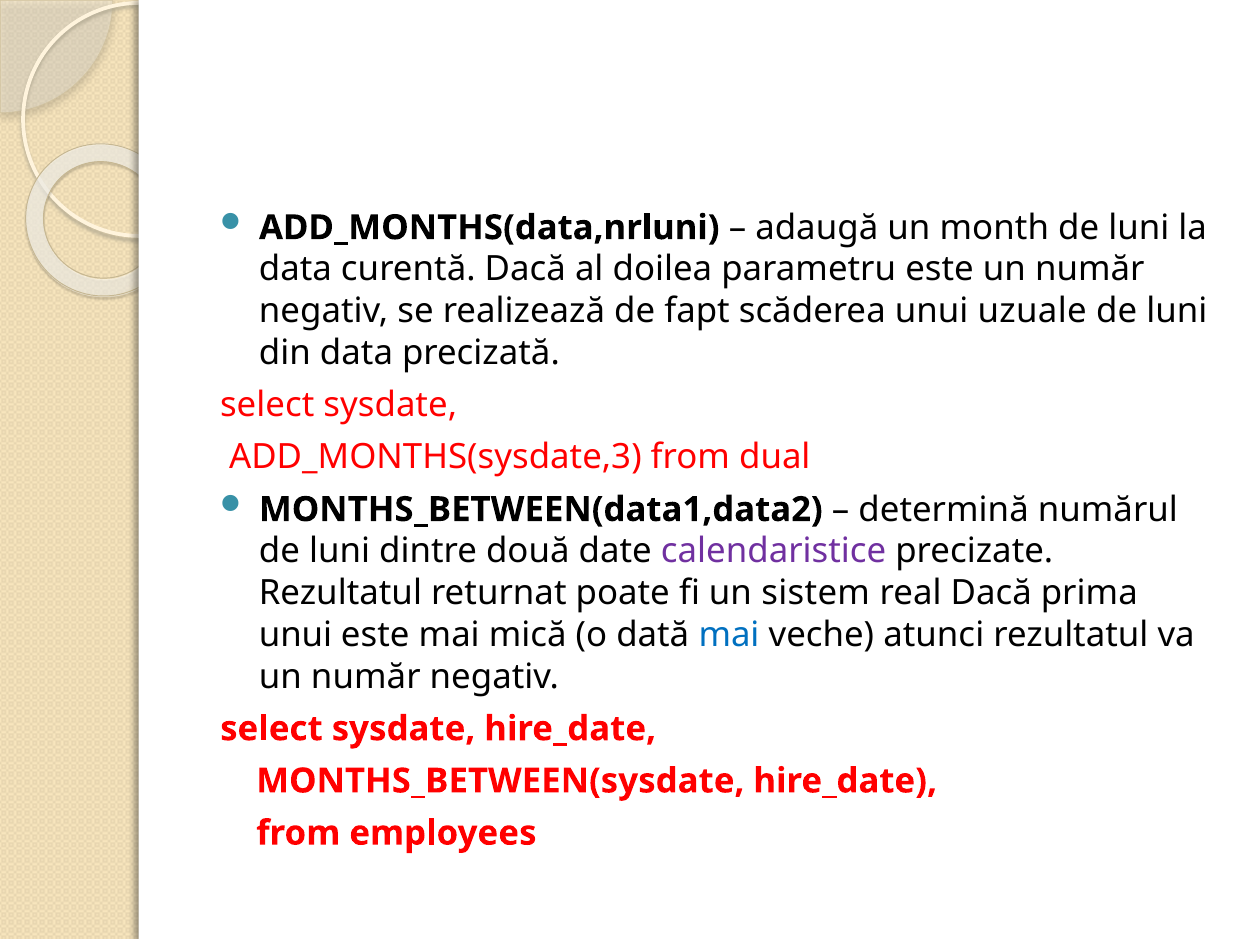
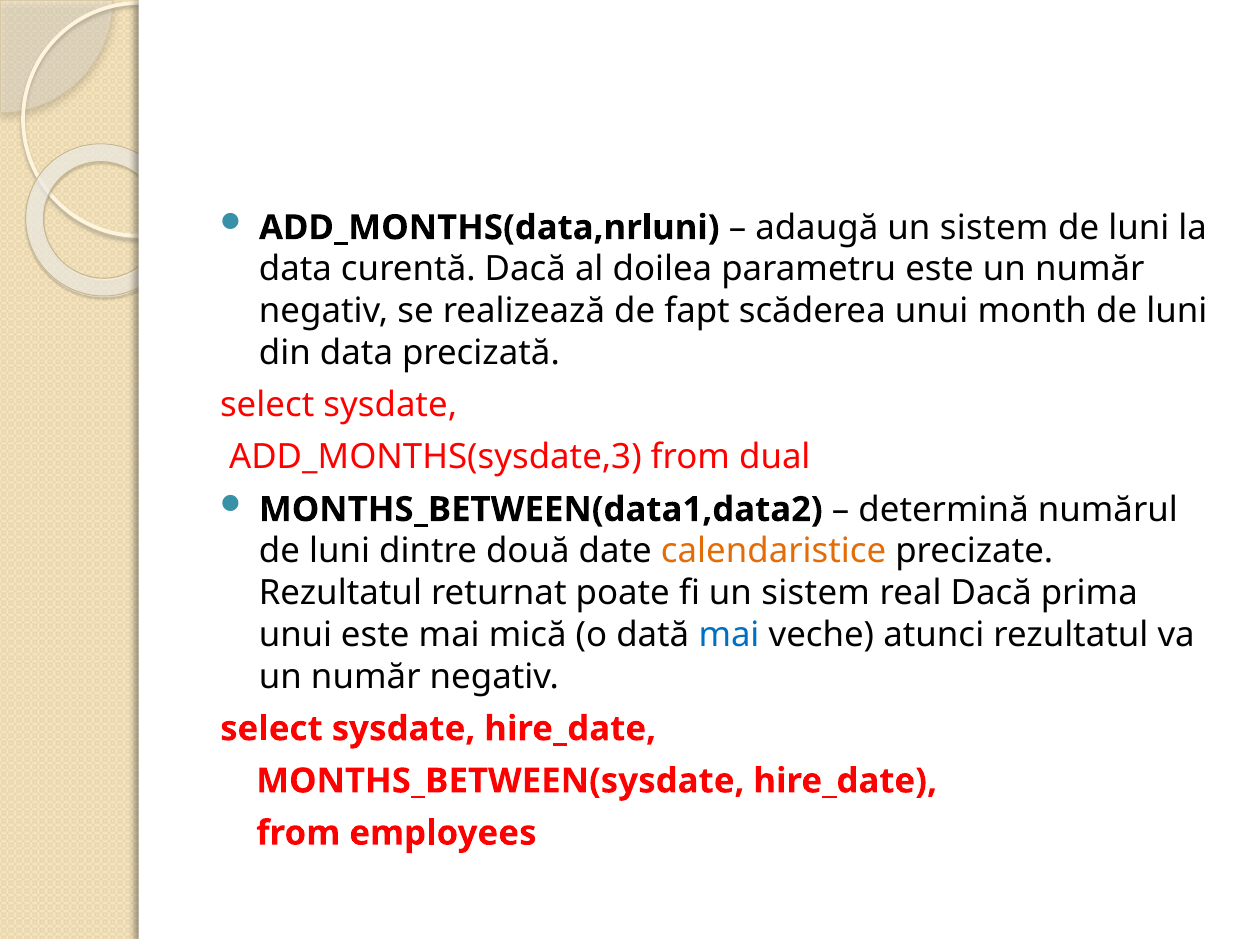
adaugă un month: month -> sistem
uzuale: uzuale -> month
calendaristice colour: purple -> orange
